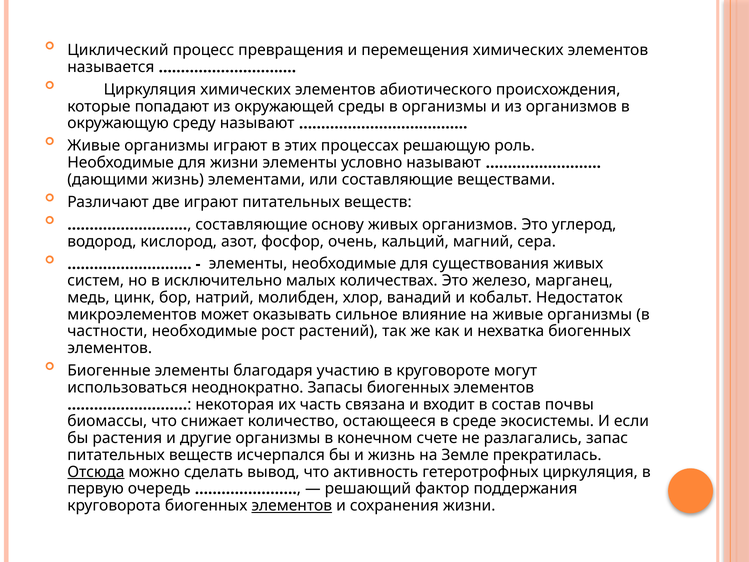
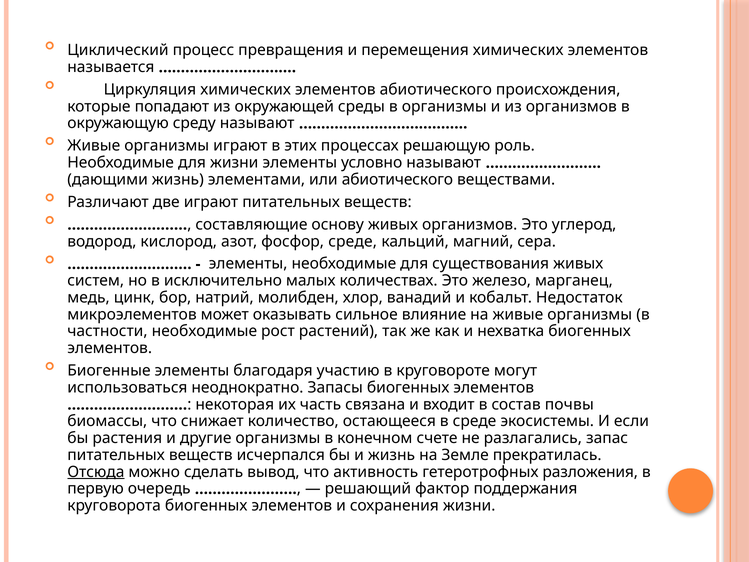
или составляющие: составляющие -> абиотического
фосфор очень: очень -> среде
гетеротрофных циркуляция: циркуляция -> разложения
элементов at (292, 505) underline: present -> none
